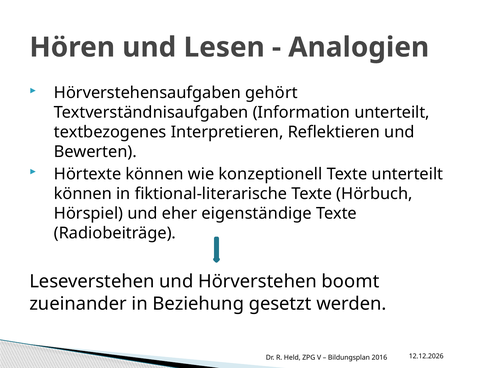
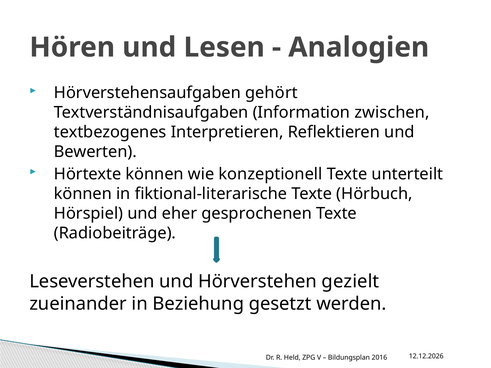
Information unterteilt: unterteilt -> zwischen
eigenständige: eigenständige -> gesprochenen
boomt: boomt -> gezielt
